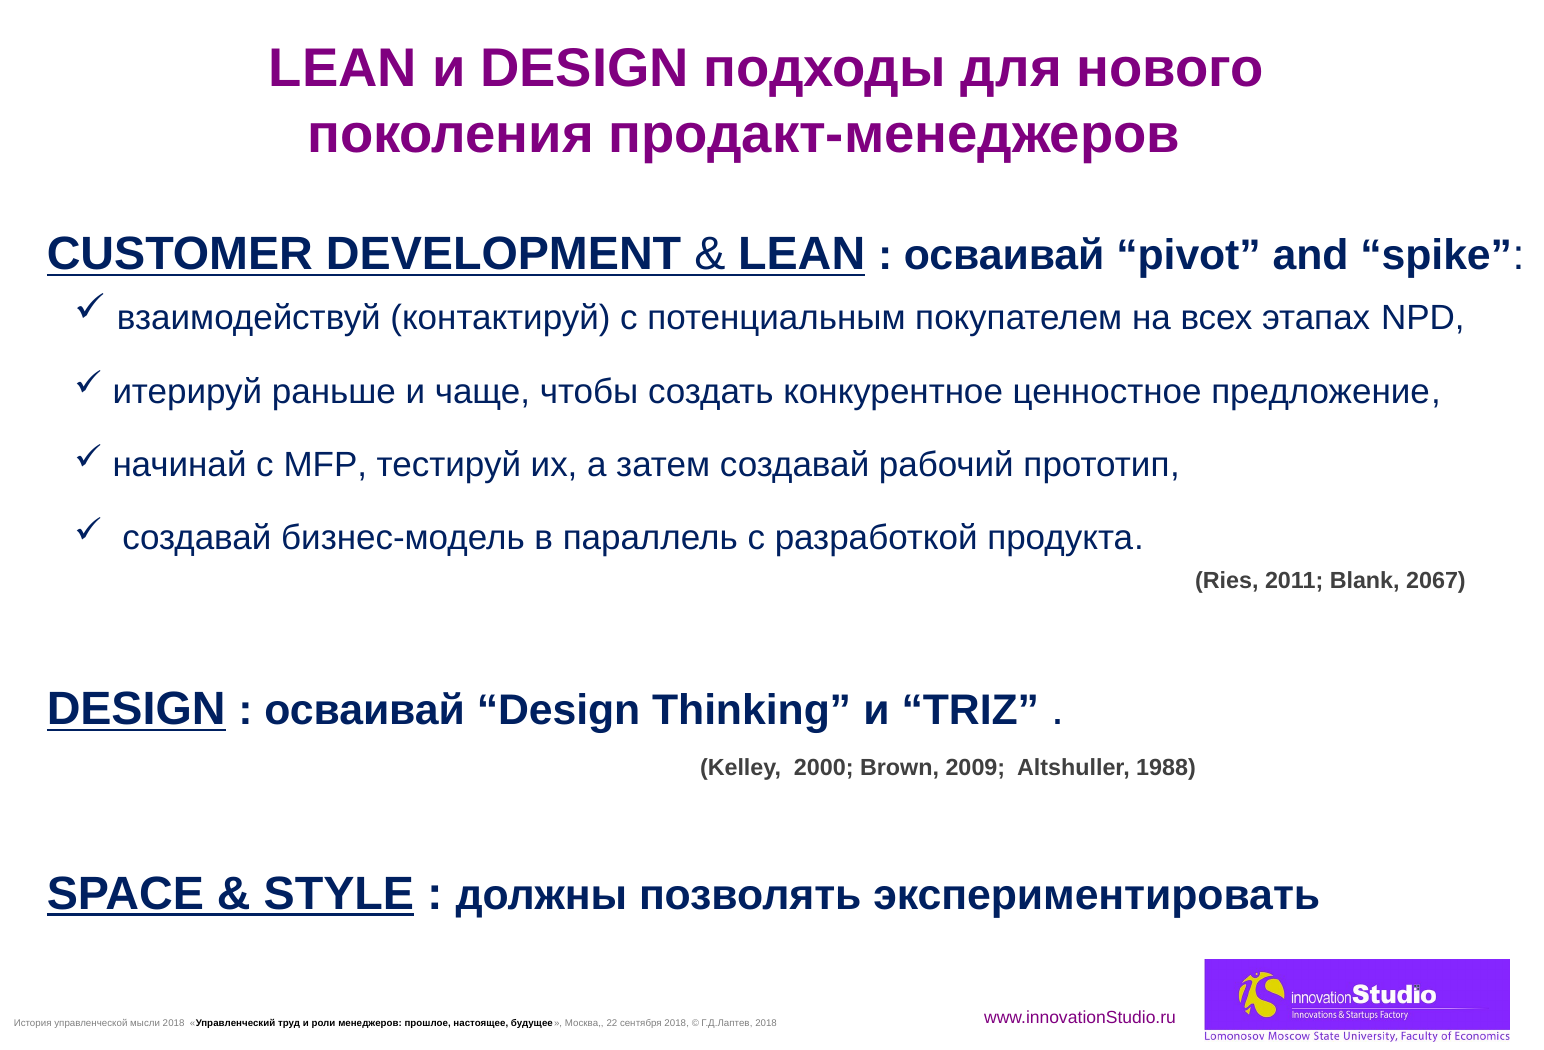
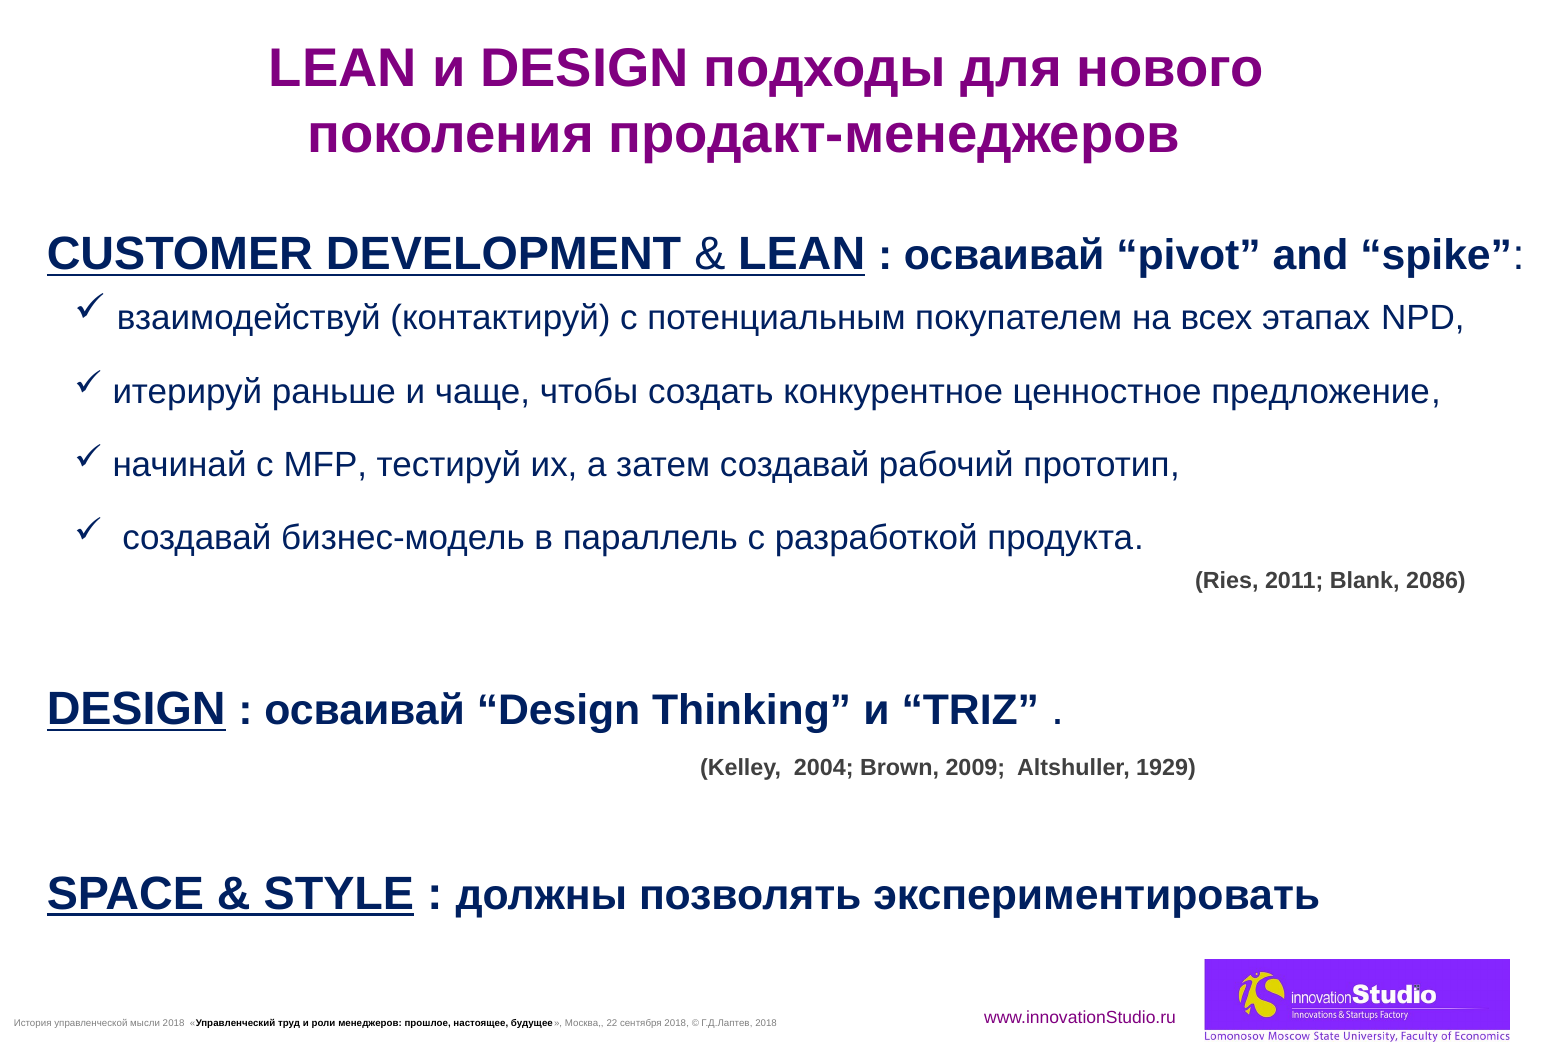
2067: 2067 -> 2086
2000: 2000 -> 2004
1988: 1988 -> 1929
